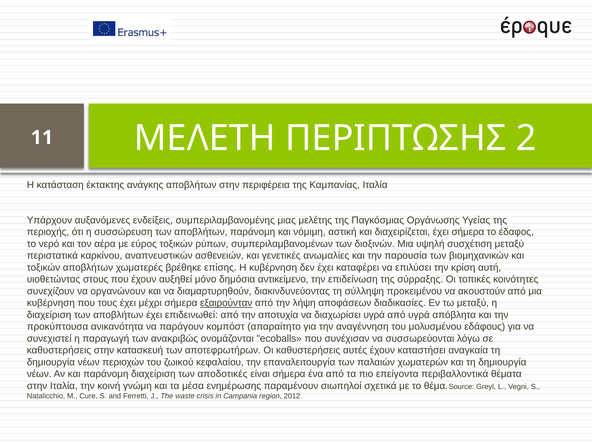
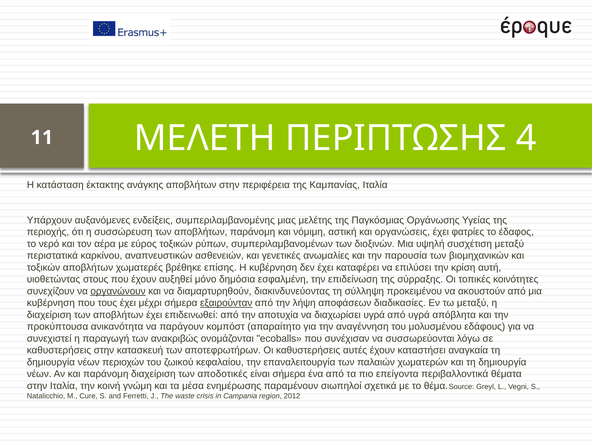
2: 2 -> 4
διαχειρίζεται: διαχειρίζεται -> οργανώσεις
έχει σήμερα: σήμερα -> φατρίες
αντικείμενο: αντικείμενο -> εσφαλμένη
οργανώνουν underline: none -> present
